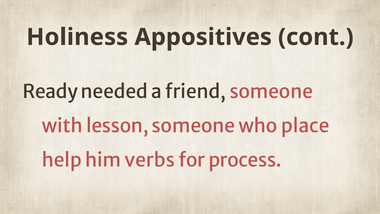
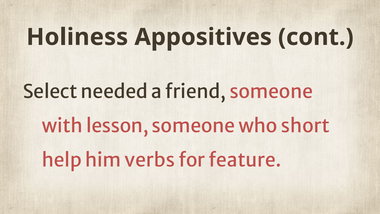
Ready: Ready -> Select
place: place -> short
process: process -> feature
